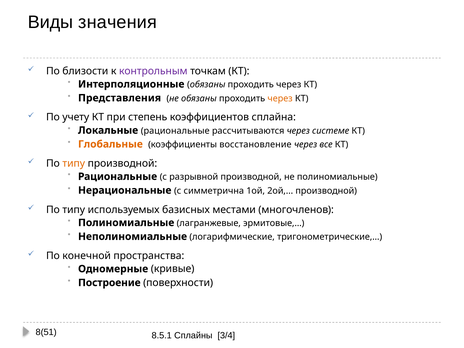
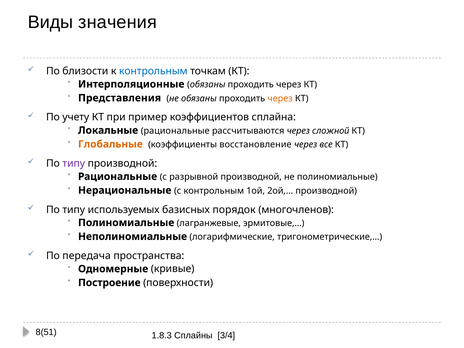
контрольным at (153, 71) colour: purple -> blue
степень: степень -> пример
системе: системе -> сложной
типу at (74, 163) colour: orange -> purple
с симметрична: симметрична -> контрольным
местами: местами -> порядок
конечной: конечной -> передача
8.5.1: 8.5.1 -> 1.8.3
